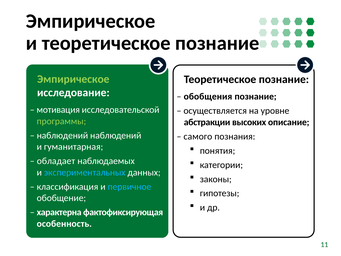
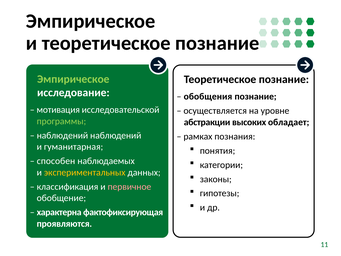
описание: описание -> обладает
самого: самого -> рамках
обладает: обладает -> способен
экспериментальных colour: light blue -> yellow
первичное colour: light blue -> pink
особенность: особенность -> проявляются
